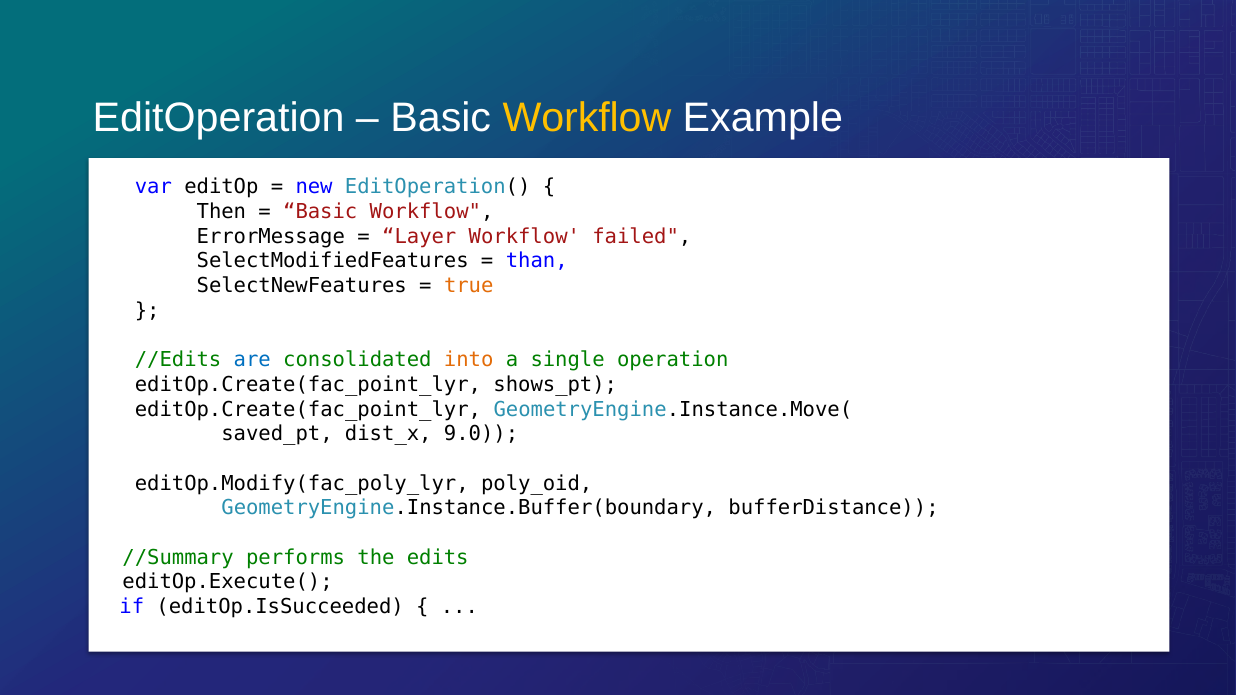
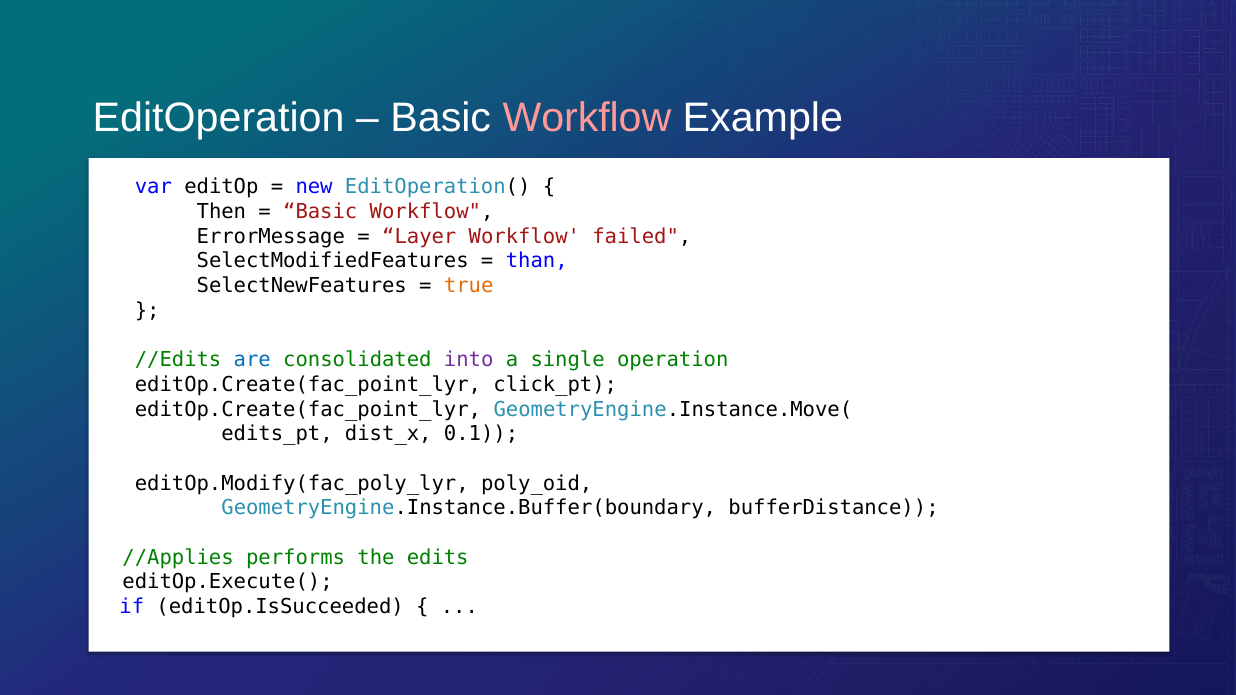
Workflow at (587, 118) colour: yellow -> pink
into colour: orange -> purple
shows_pt: shows_pt -> click_pt
saved_pt: saved_pt -> edits_pt
9.0: 9.0 -> 0.1
//Summary: //Summary -> //Applies
